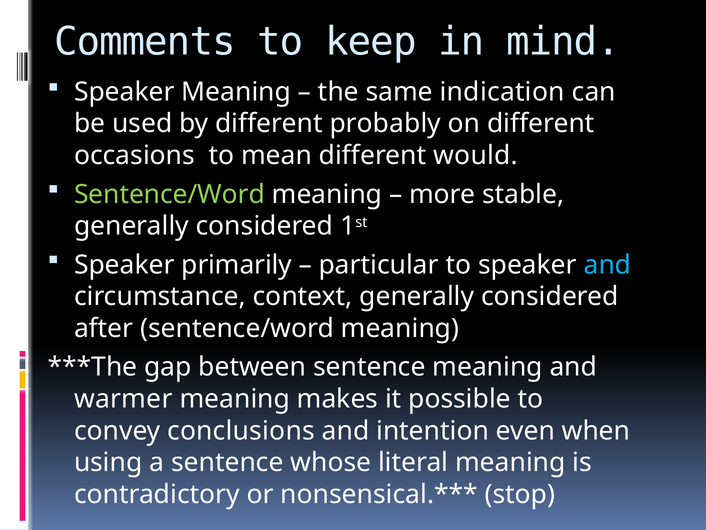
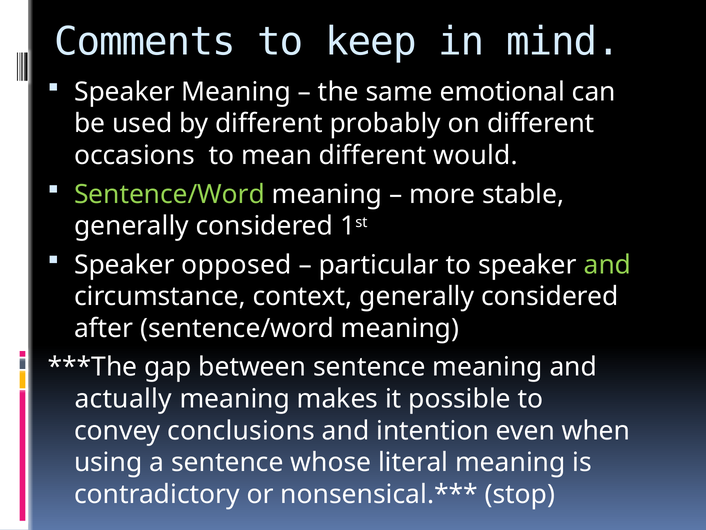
indication: indication -> emotional
primarily: primarily -> opposed
and at (607, 265) colour: light blue -> light green
warmer: warmer -> actually
